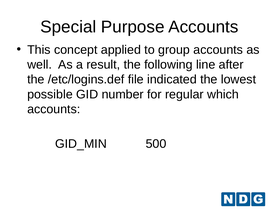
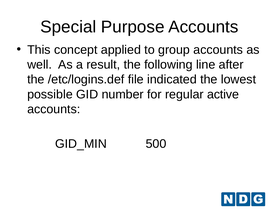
which: which -> active
